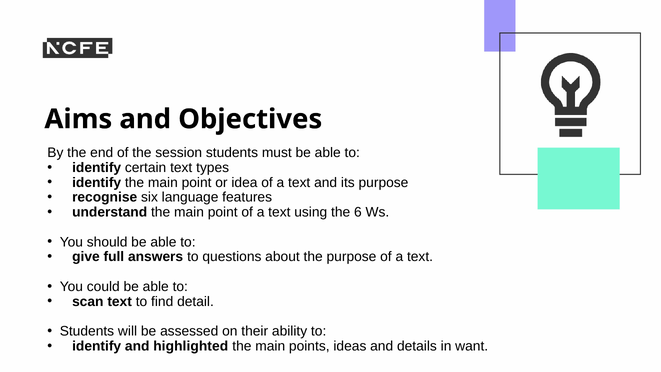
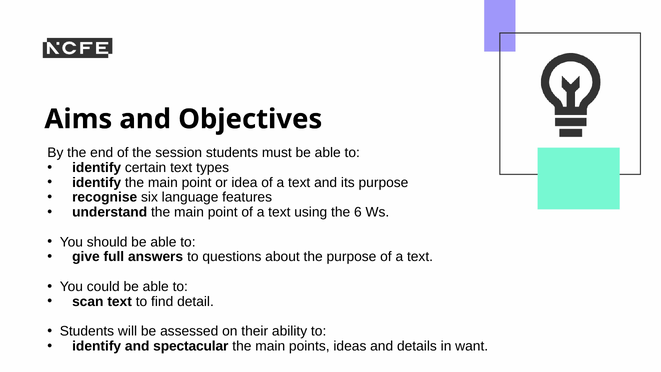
highlighted: highlighted -> spectacular
